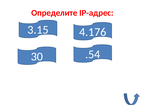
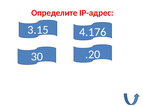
.54: .54 -> .20
